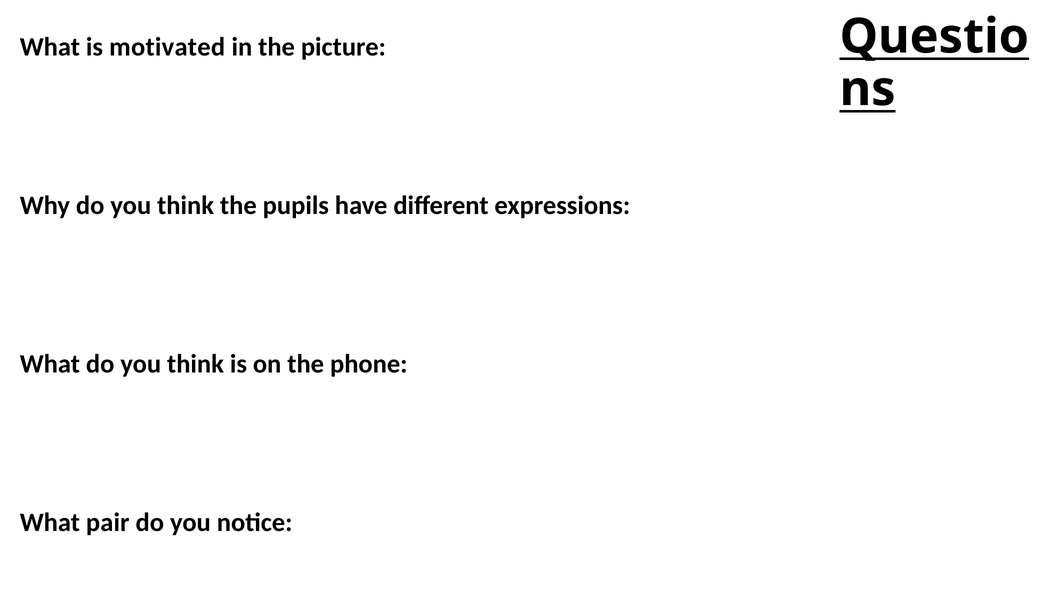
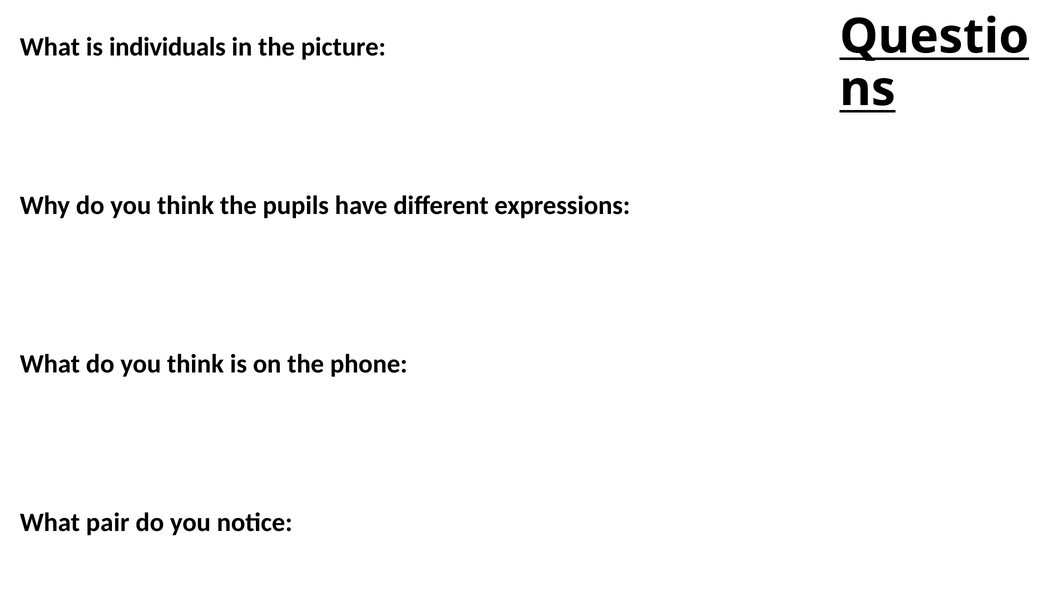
motivated: motivated -> individuals
